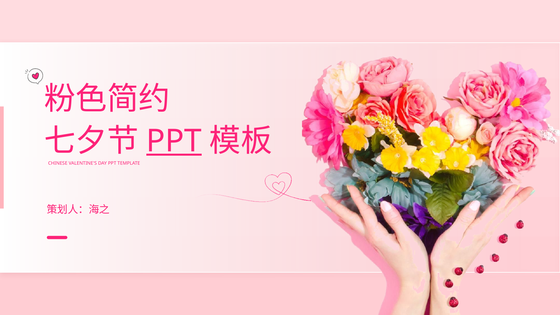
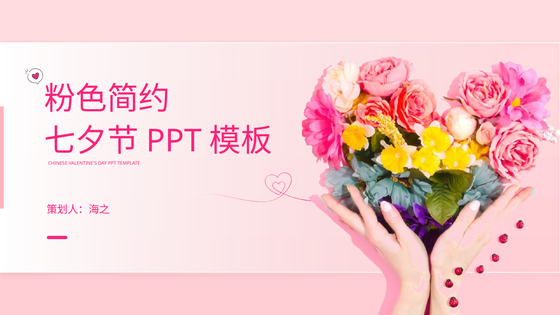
PPT at (174, 141) underline: present -> none
